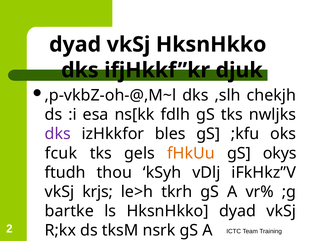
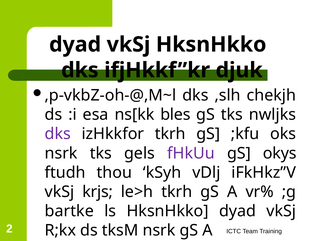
fdlh: fdlh -> bles
izHkkfor bles: bles -> tkrh
fcuk at (61, 153): fcuk -> nsrk
fHkUu colour: orange -> purple
